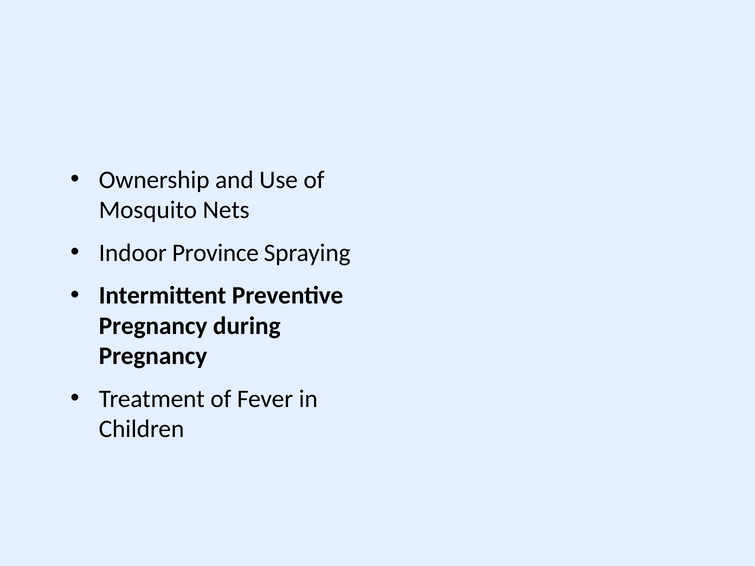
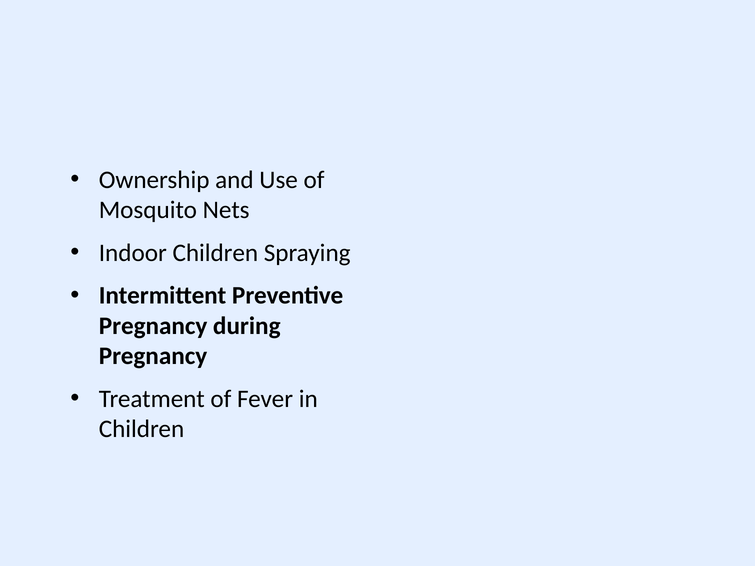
Indoor Province: Province -> Children
